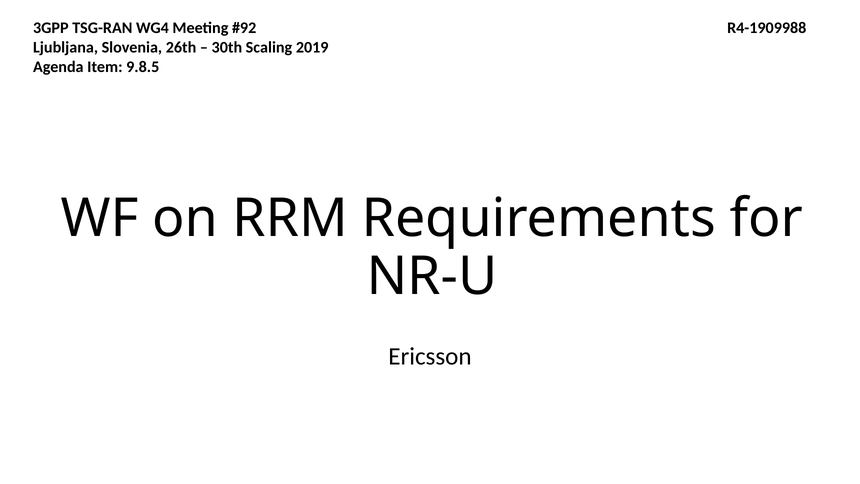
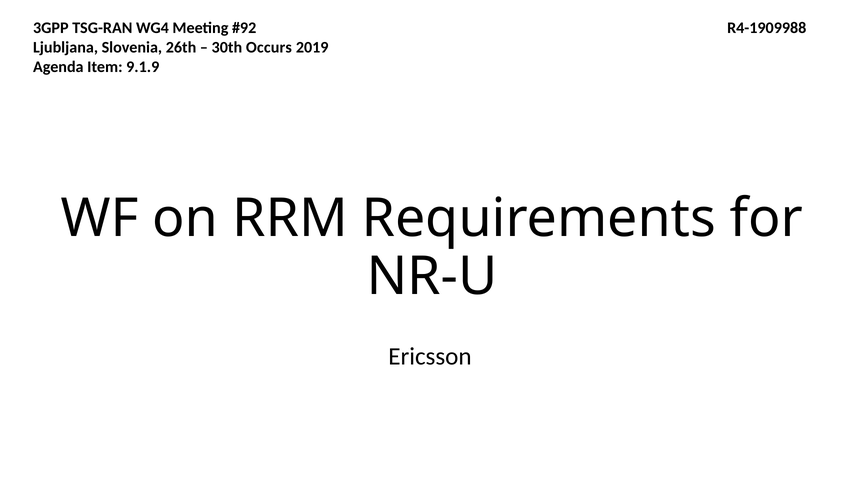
Scaling: Scaling -> Occurs
9.8.5: 9.8.5 -> 9.1.9
